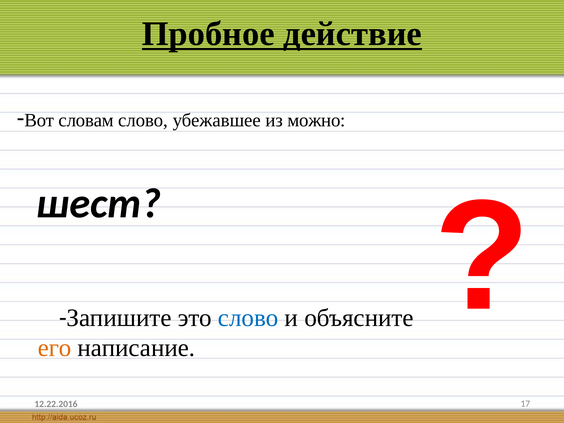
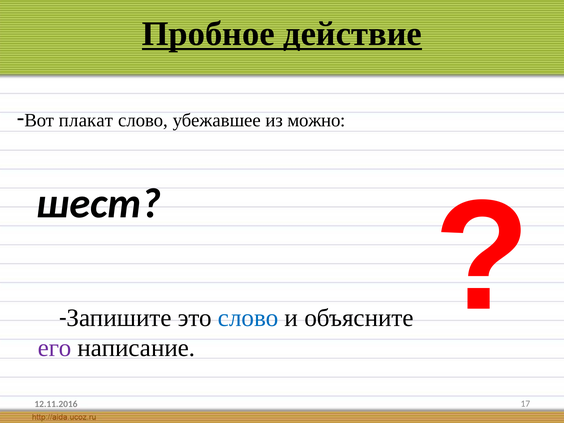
словам: словам -> плакат
его colour: orange -> purple
12.22.2016: 12.22.2016 -> 12.11.2016
